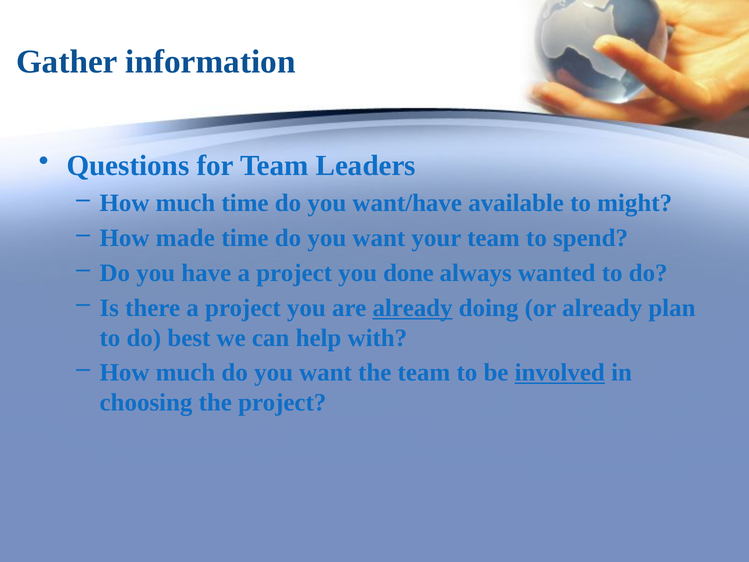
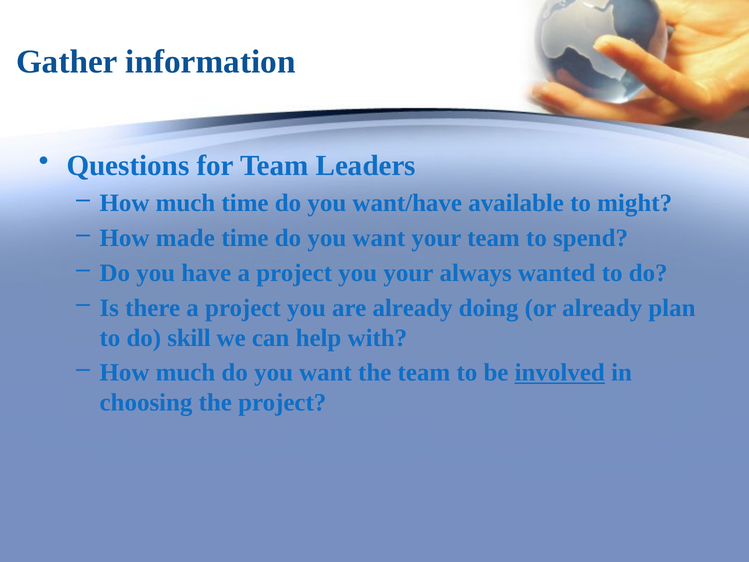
you done: done -> your
already at (413, 308) underline: present -> none
best: best -> skill
